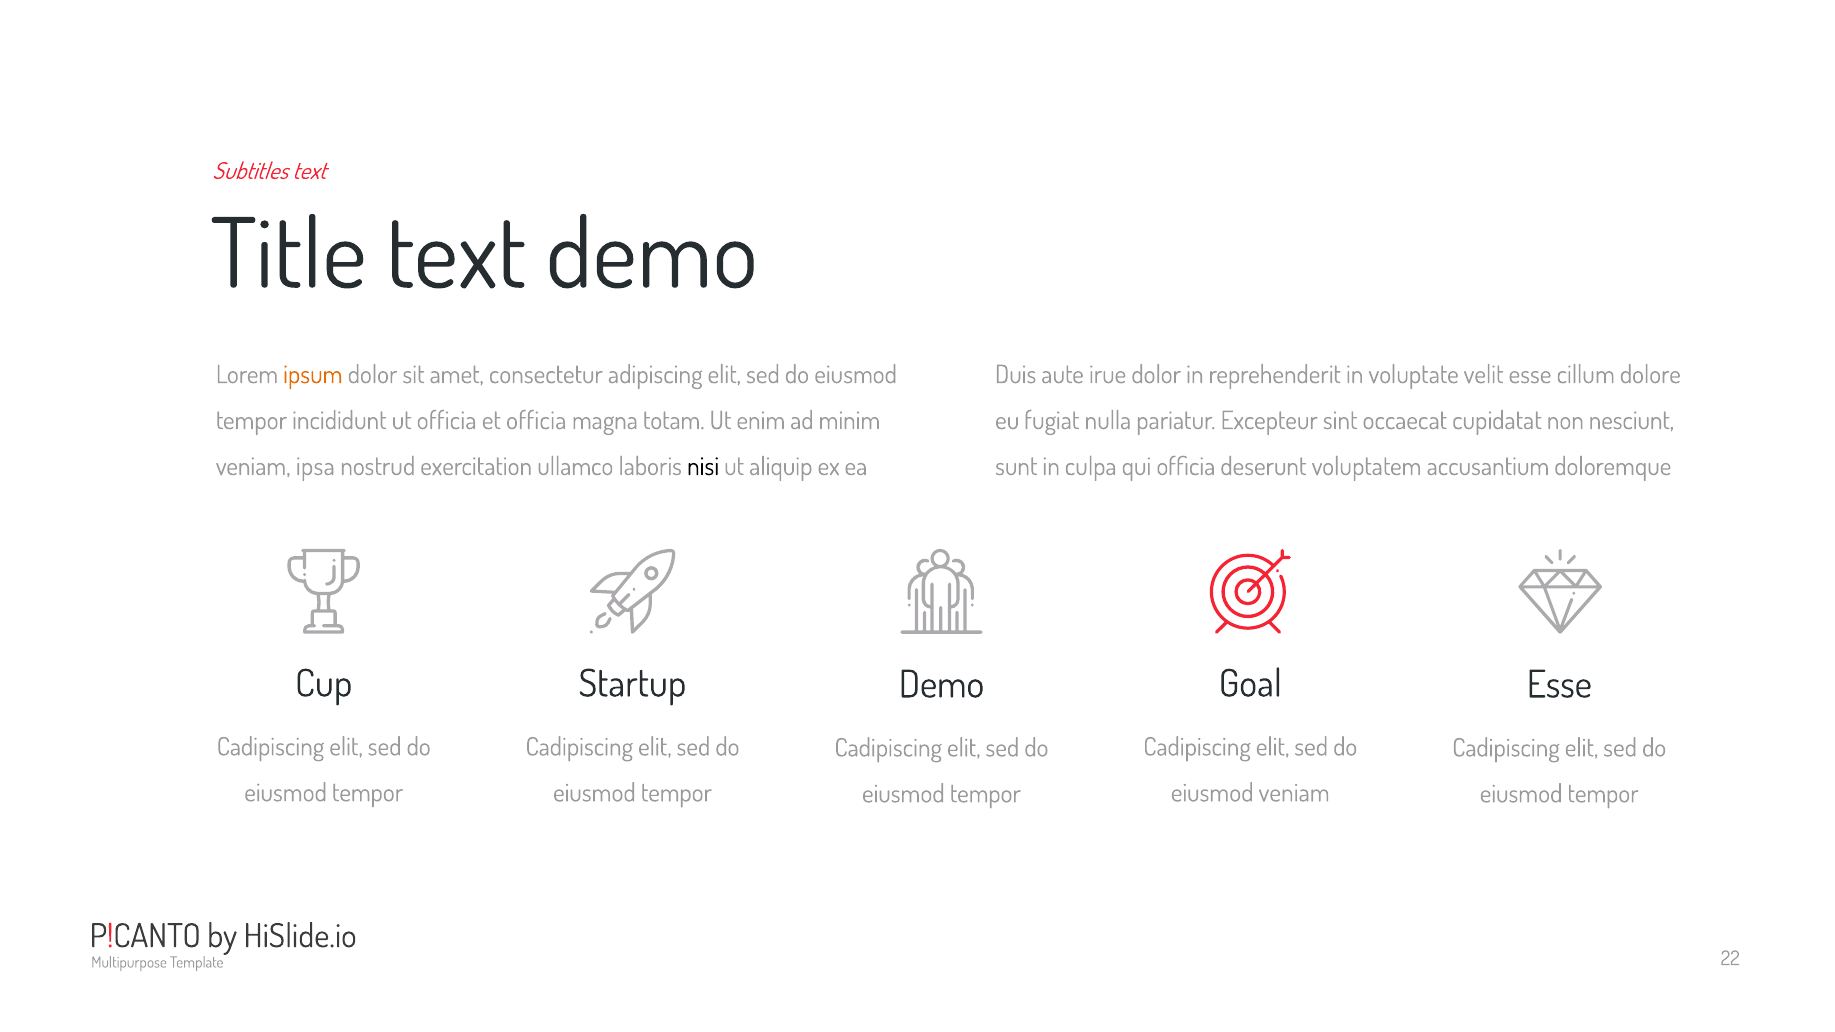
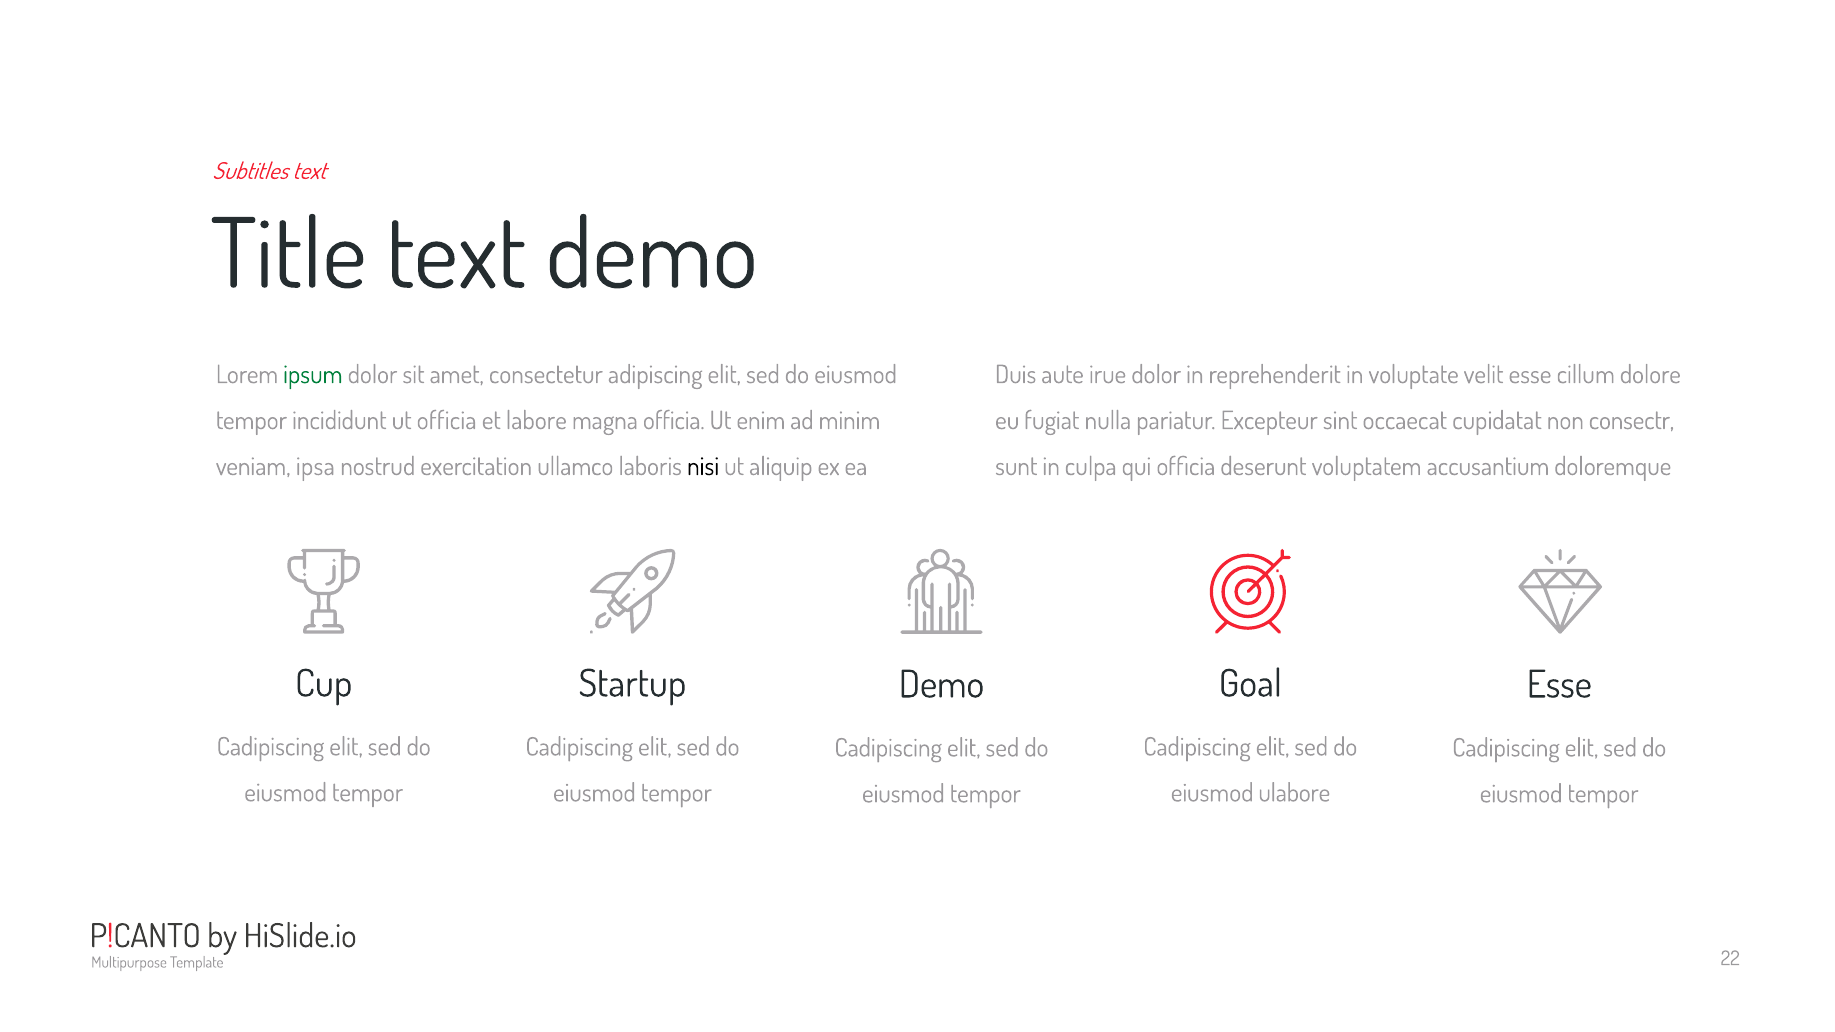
ipsum colour: orange -> green
et officia: officia -> labore
magna totam: totam -> officia
nesciunt: nesciunt -> consectr
eiusmod veniam: veniam -> ulabore
